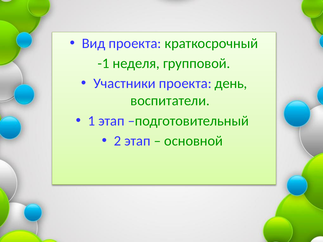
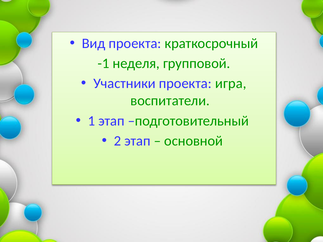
день: день -> игра
